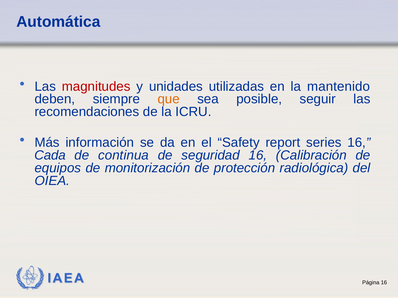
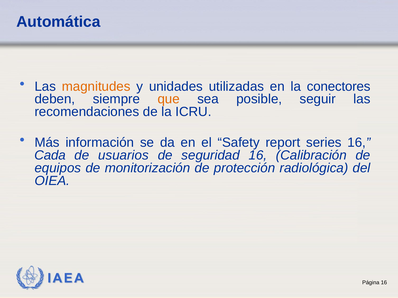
magnitudes colour: red -> orange
mantenido: mantenido -> conectores
continua: continua -> usuarios
